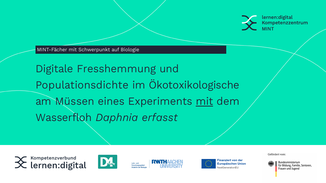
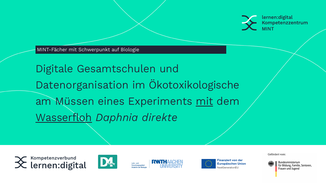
Fresshemmung: Fresshemmung -> Gesamtschulen
Populationsdichte: Populationsdichte -> Datenorganisation
Wasserfloh underline: none -> present
erfasst: erfasst -> direkte
